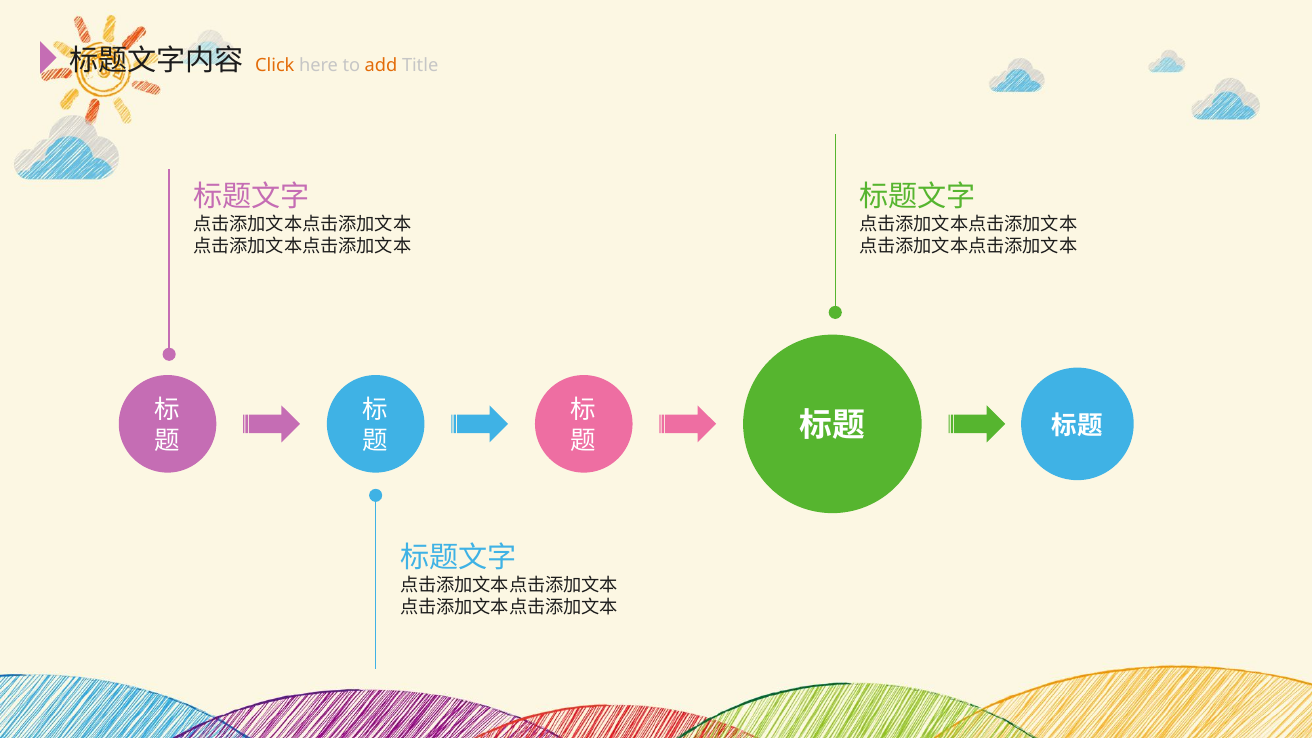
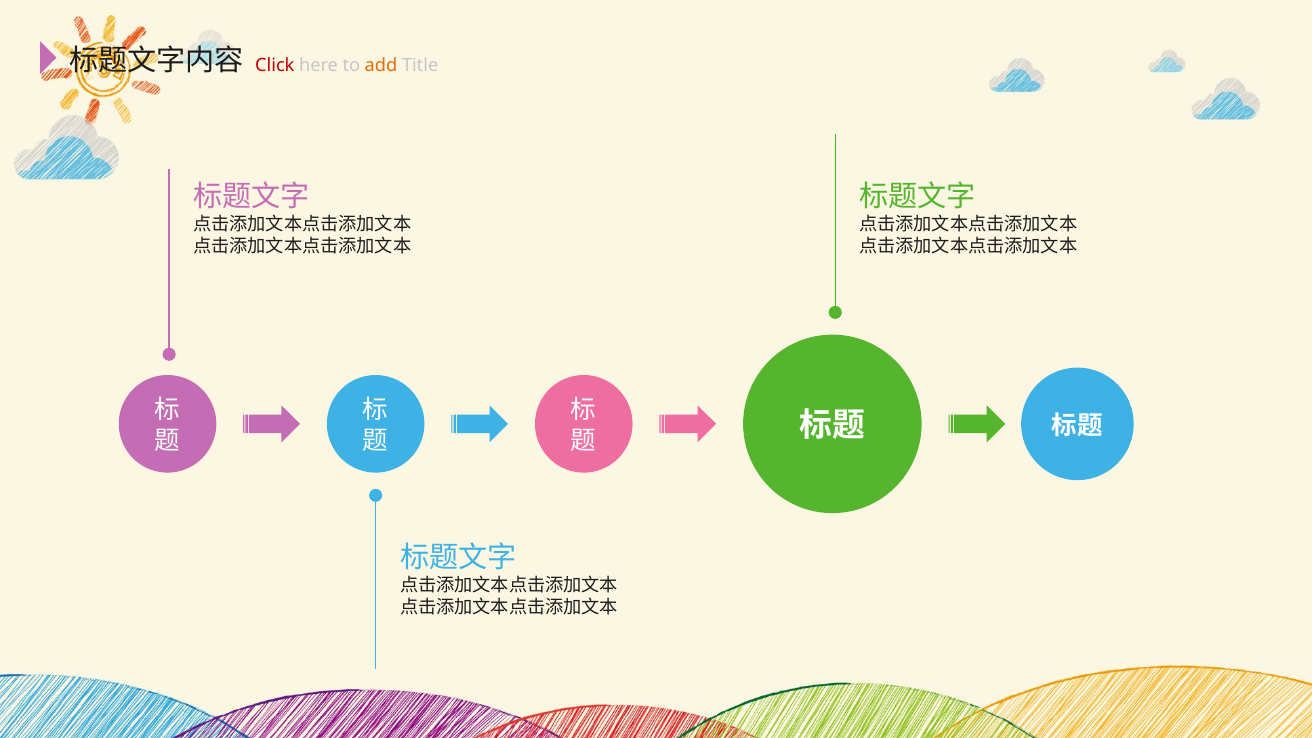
Click colour: orange -> red
